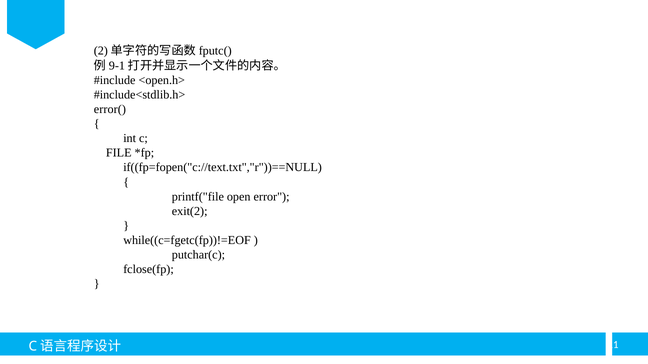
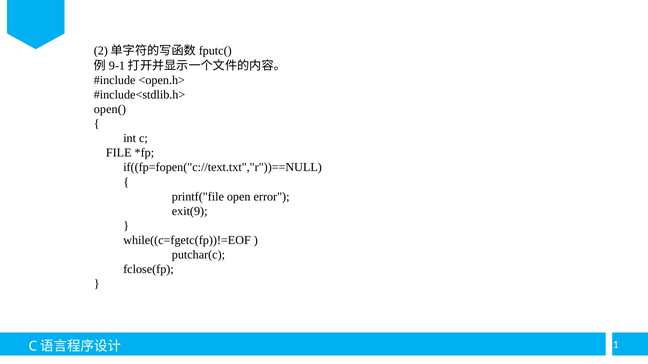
error(: error( -> open(
exit(2: exit(2 -> exit(9
